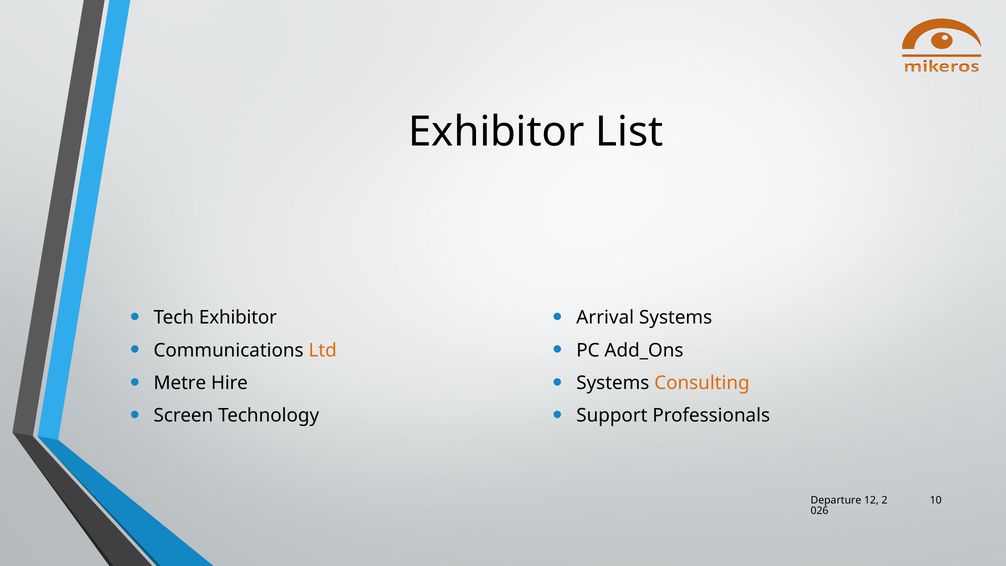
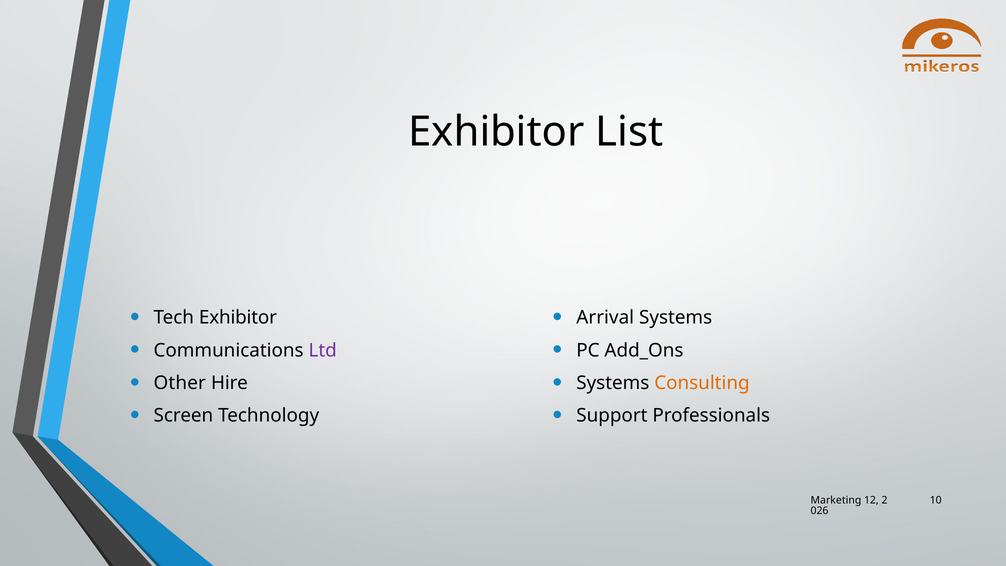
Ltd colour: orange -> purple
Metre: Metre -> Other
Departure: Departure -> Marketing
